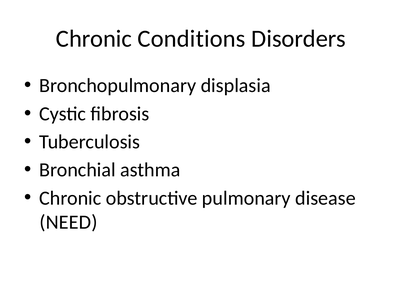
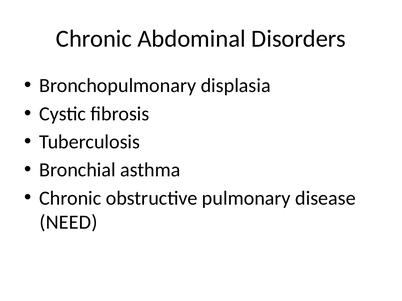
Conditions: Conditions -> Abdominal
